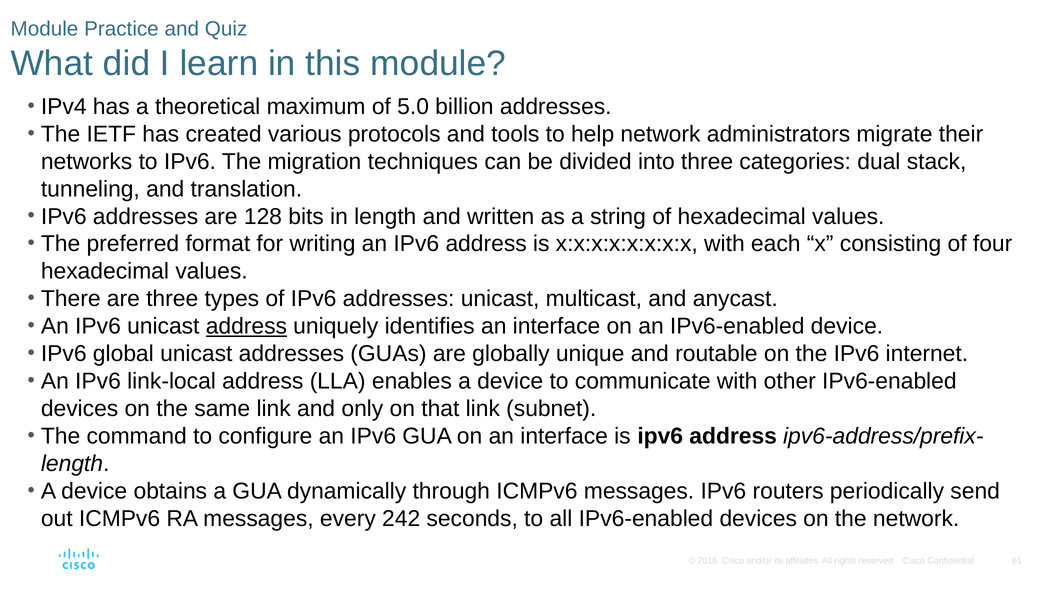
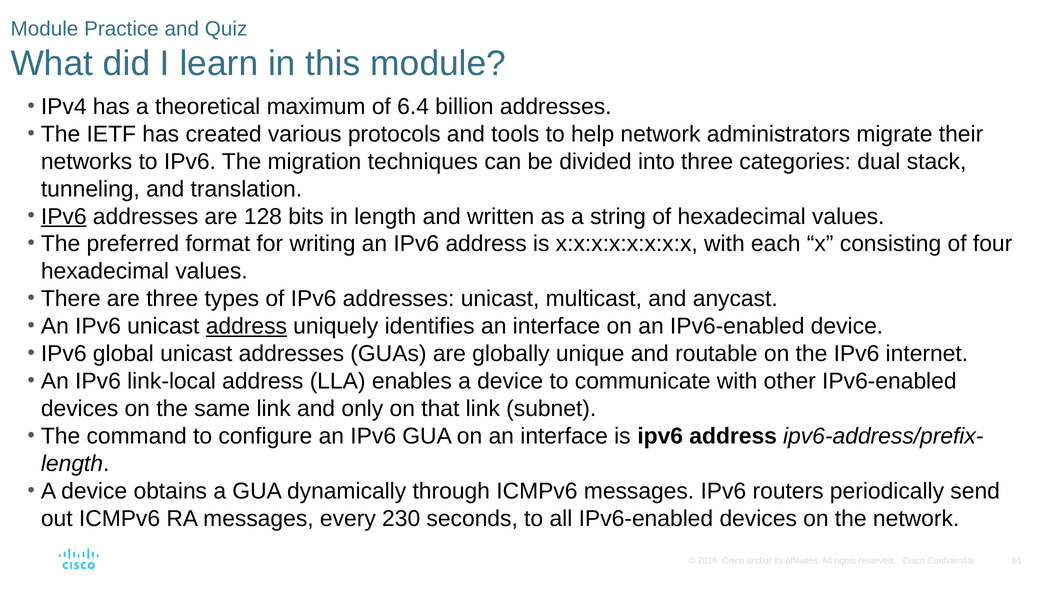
5.0: 5.0 -> 6.4
IPv6 at (64, 216) underline: none -> present
242: 242 -> 230
